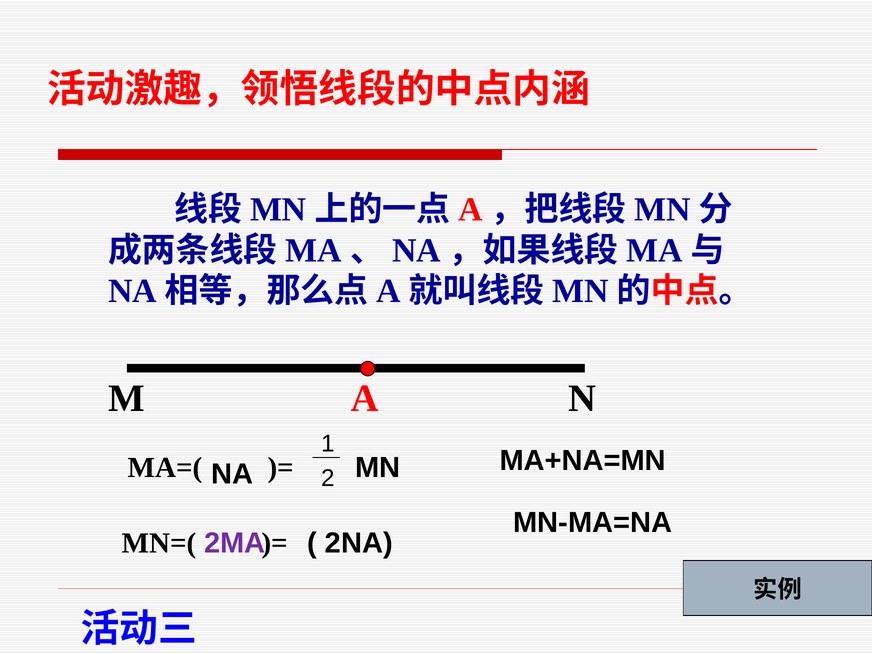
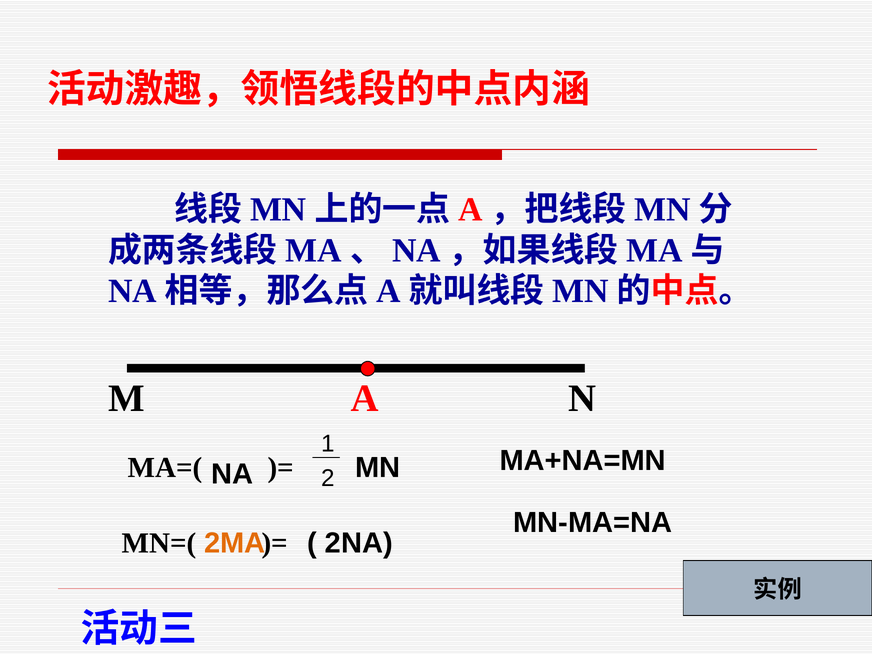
2MA colour: purple -> orange
